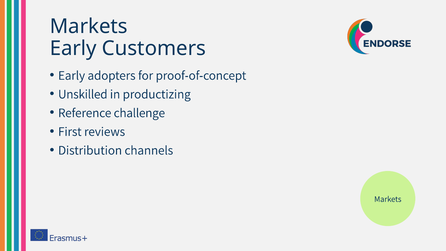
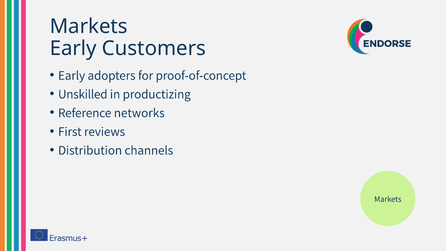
challenge: challenge -> networks
